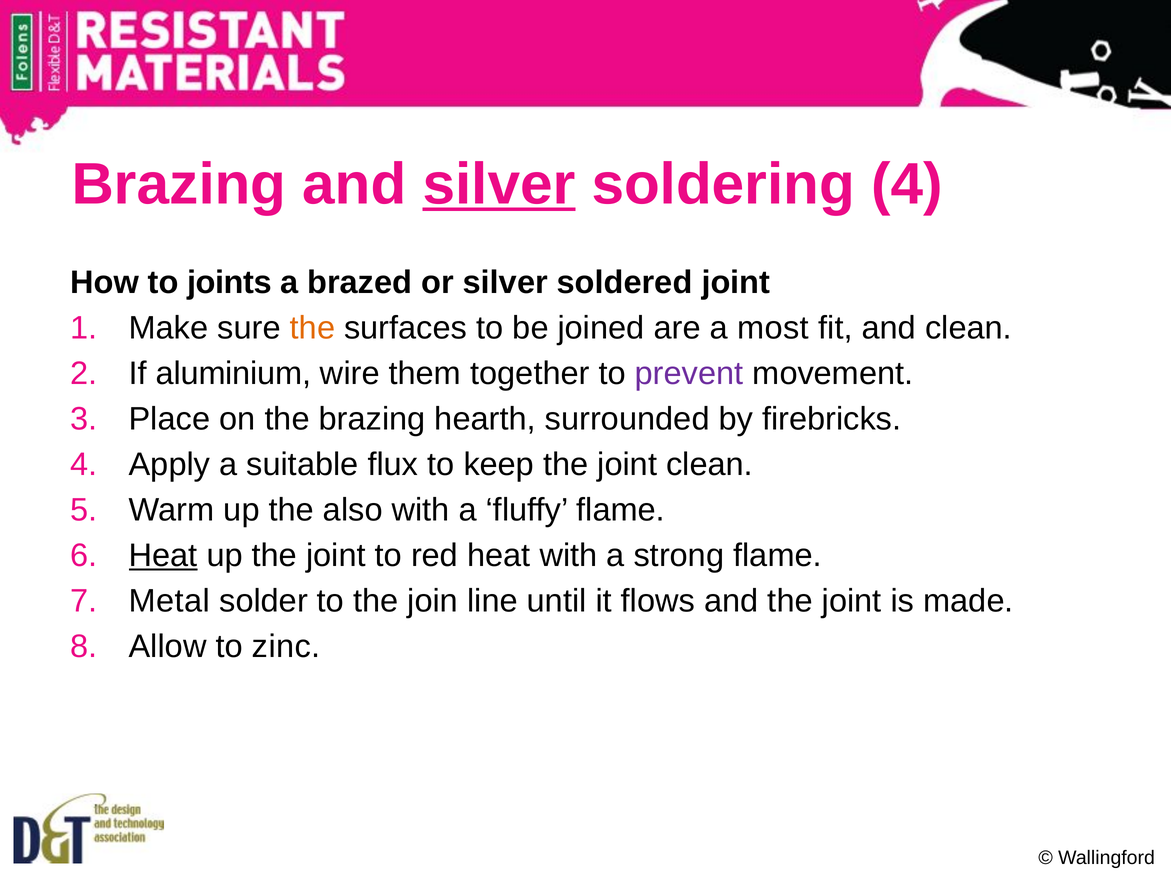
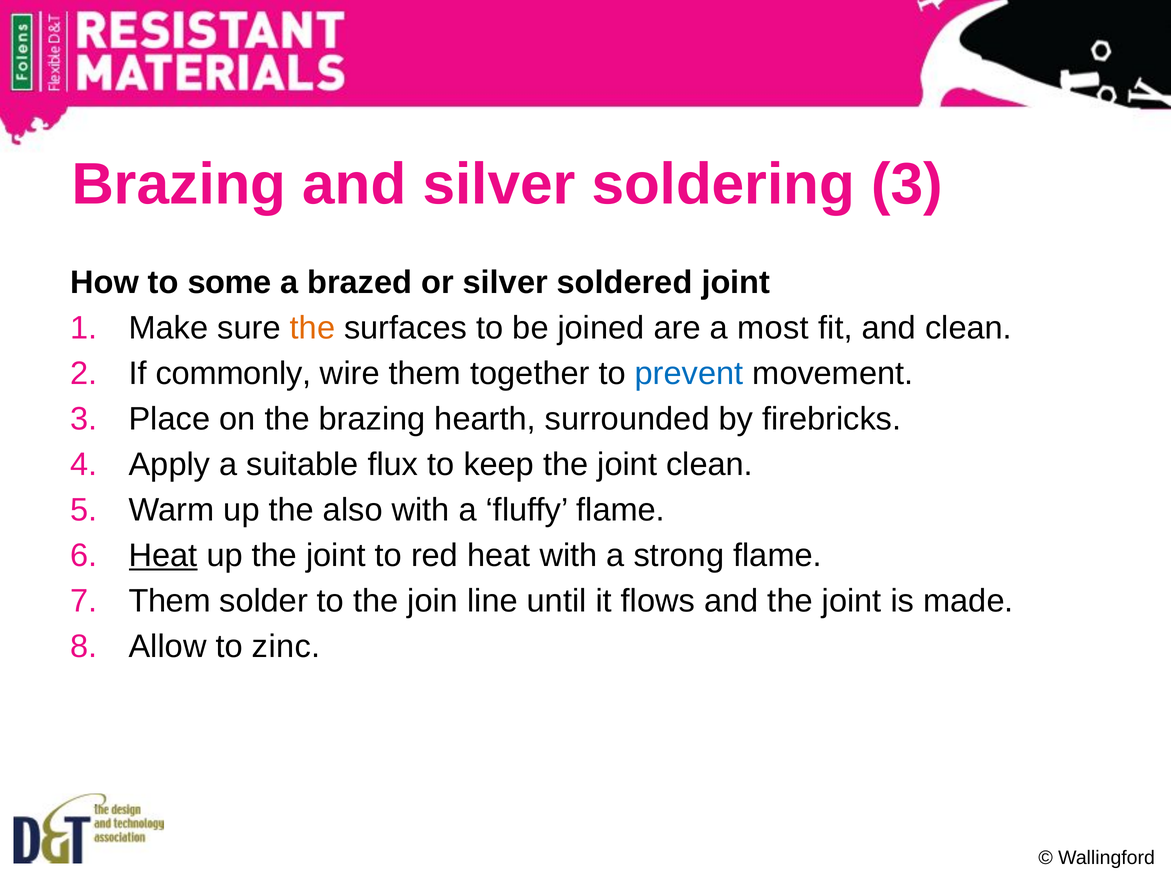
silver at (499, 184) underline: present -> none
soldering 4: 4 -> 3
joints: joints -> some
aluminium: aluminium -> commonly
prevent colour: purple -> blue
Metal at (169, 601): Metal -> Them
